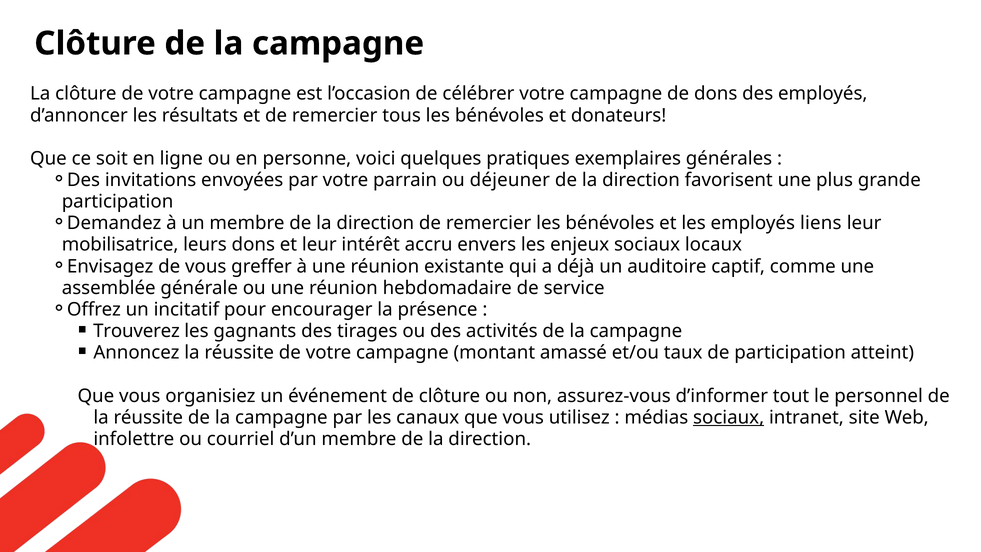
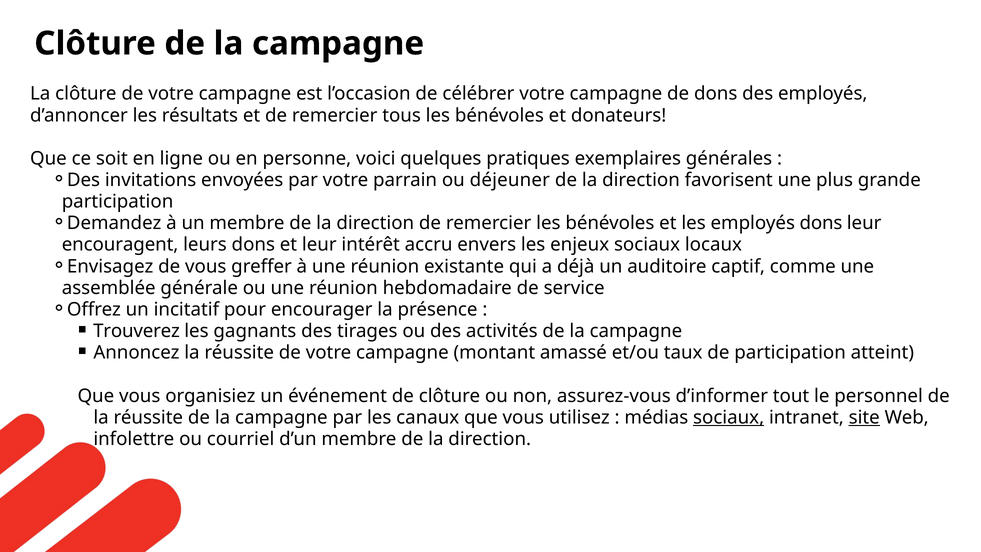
employés liens: liens -> dons
mobilisatrice: mobilisatrice -> encouragent
site underline: none -> present
